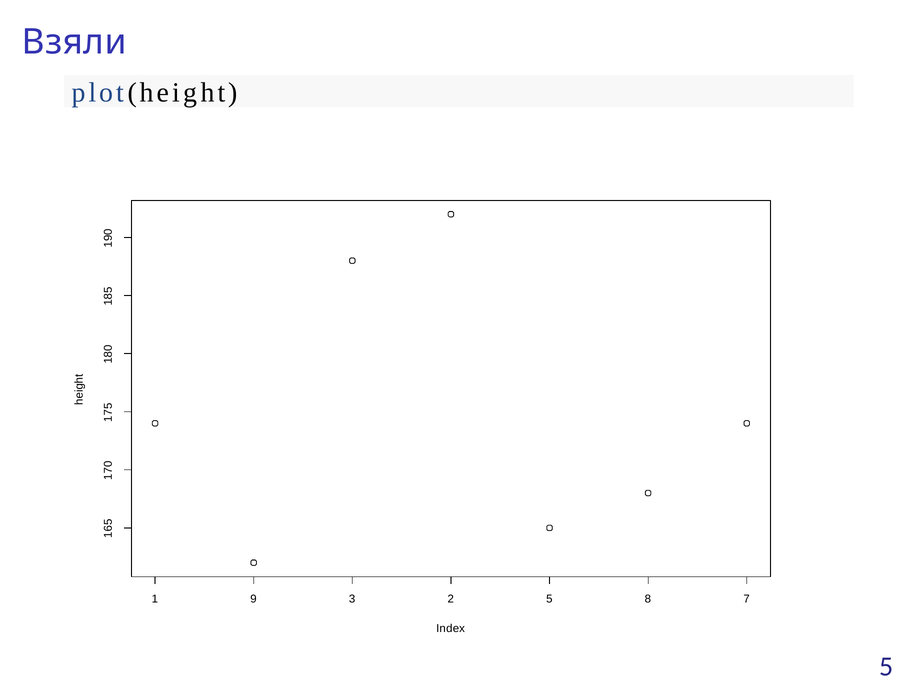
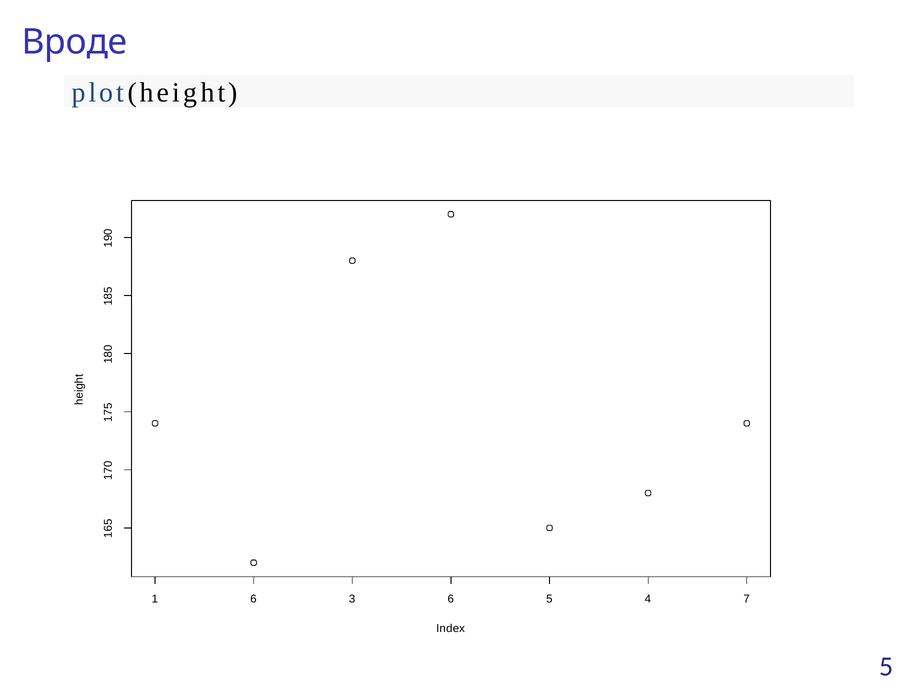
Взяли: Взяли -> Вроде
9 at (253, 599): 9 -> 6
3 2: 2 -> 6
5 8: 8 -> 4
